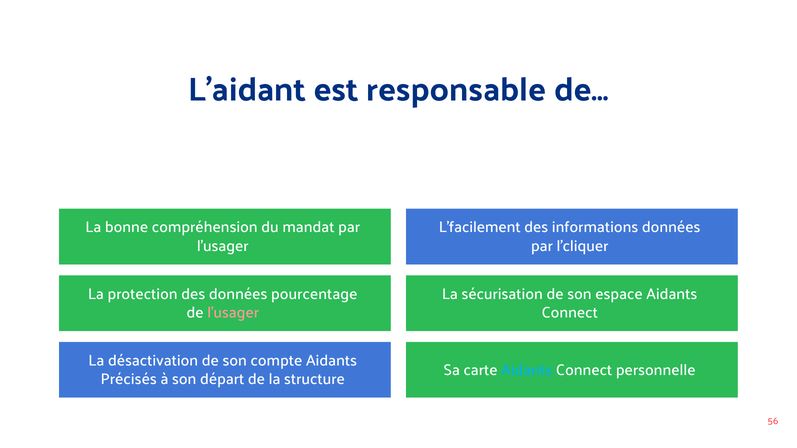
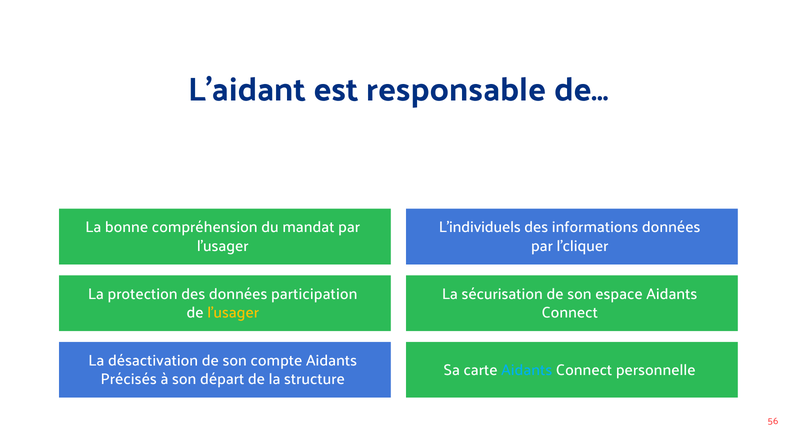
L’facilement: L’facilement -> L’individuels
pourcentage: pourcentage -> participation
l’usager at (233, 313) colour: pink -> yellow
